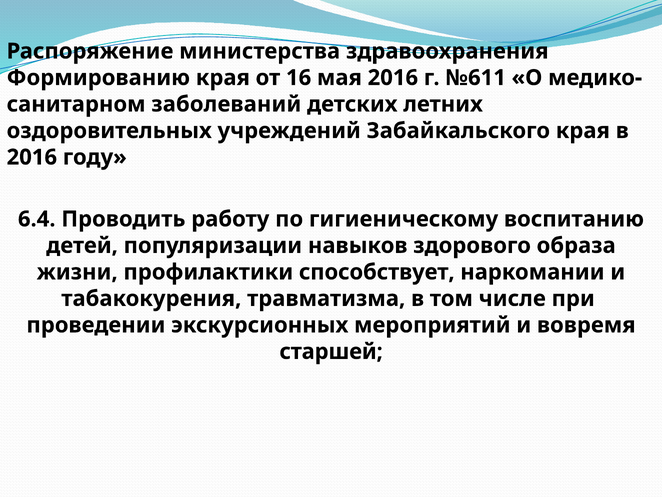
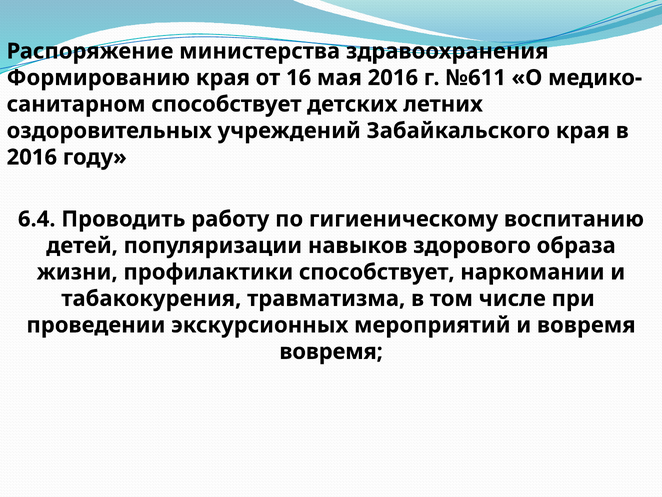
заболеваний at (226, 104): заболеваний -> способствует
старшей at (331, 351): старшей -> вовремя
